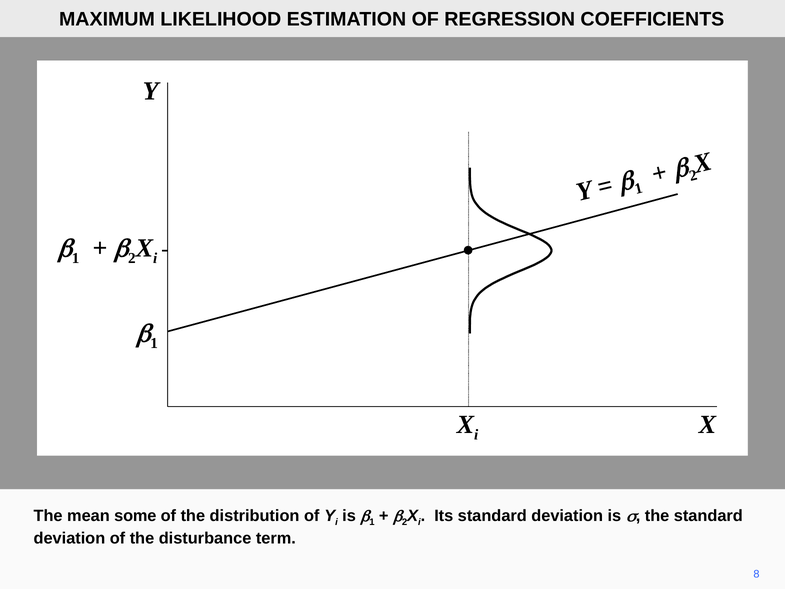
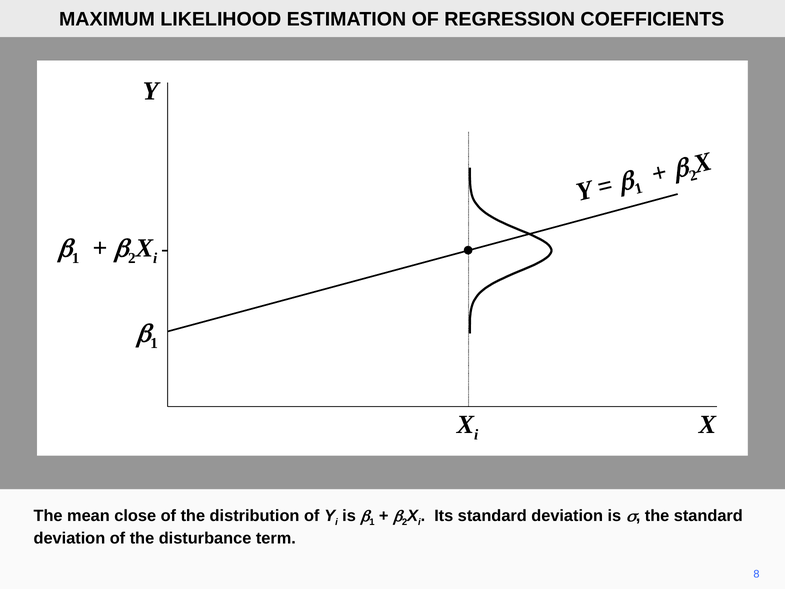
some: some -> close
